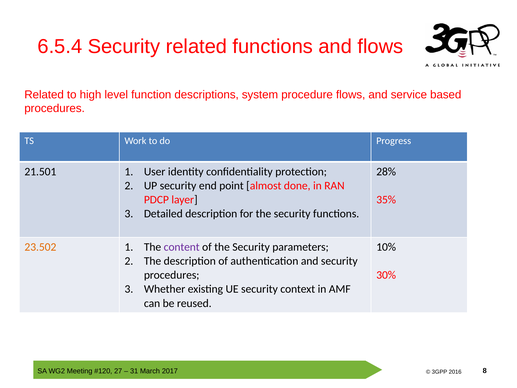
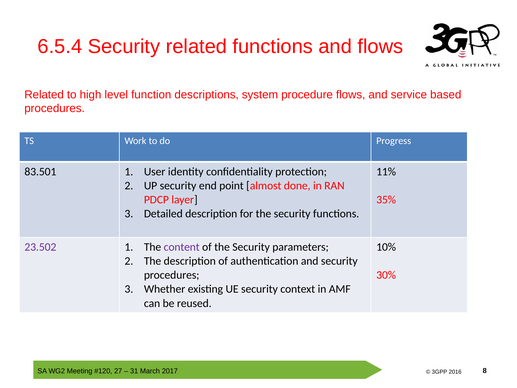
21.501: 21.501 -> 83.501
28%: 28% -> 11%
23.502 colour: orange -> purple
